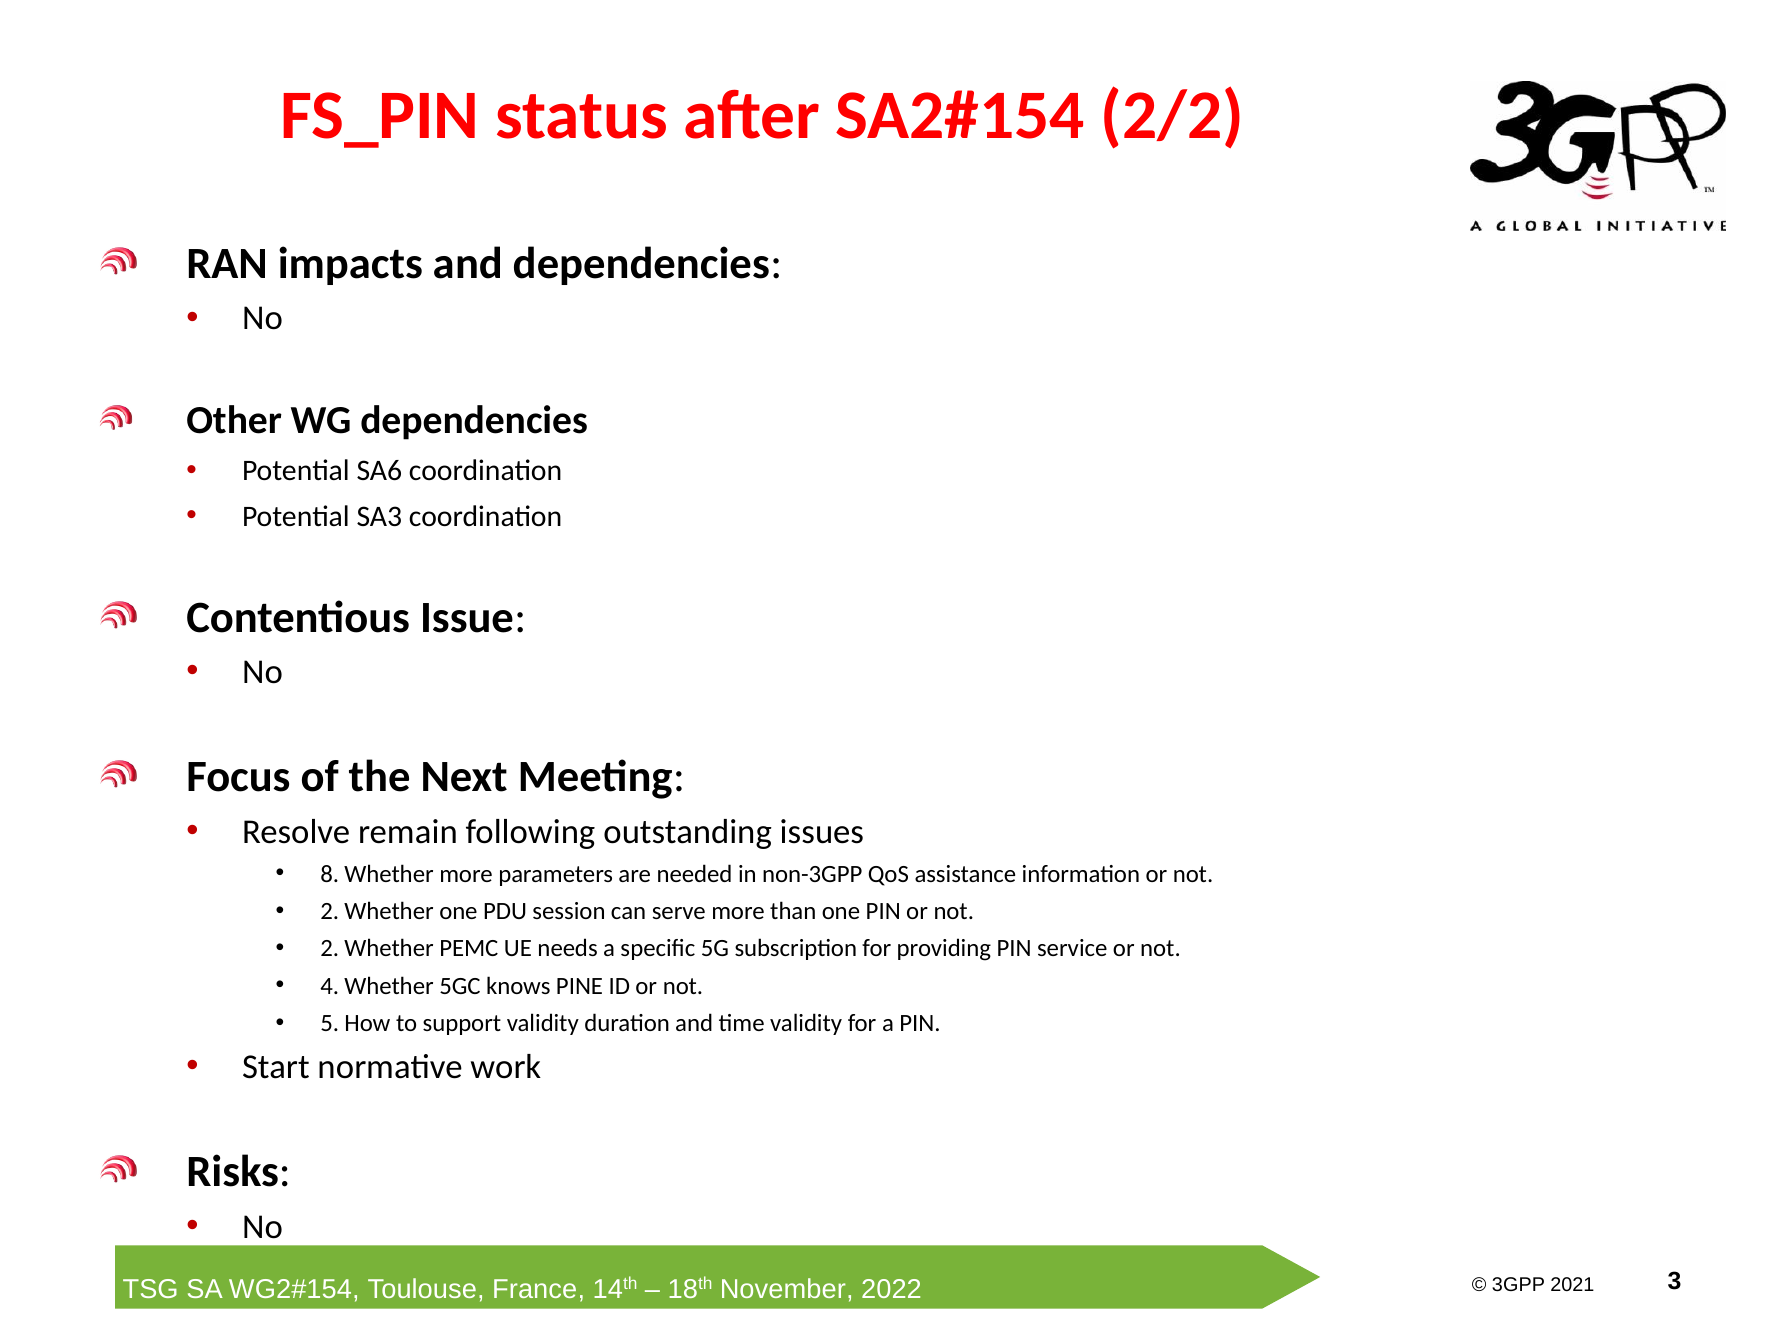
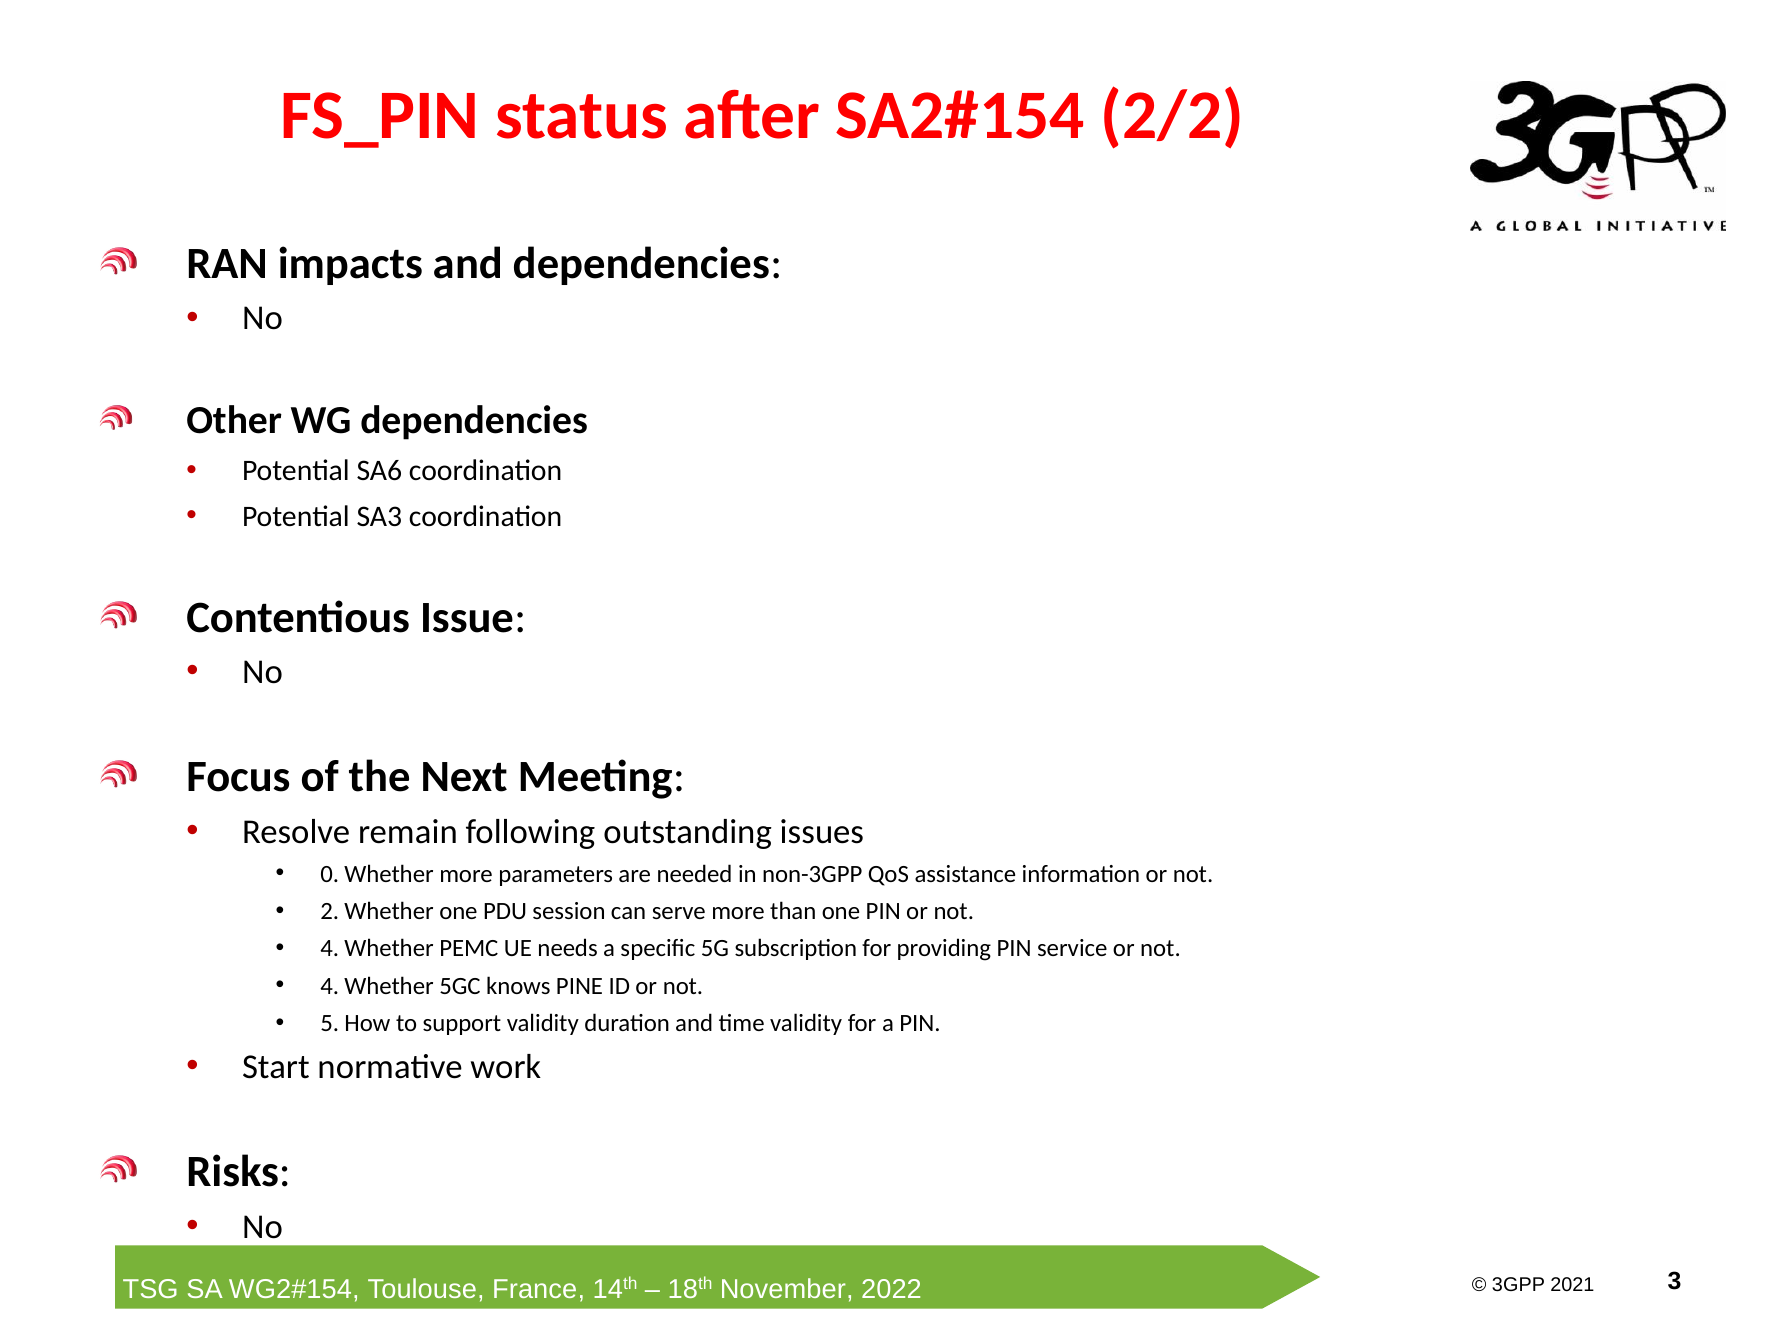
8: 8 -> 0
2 at (330, 948): 2 -> 4
